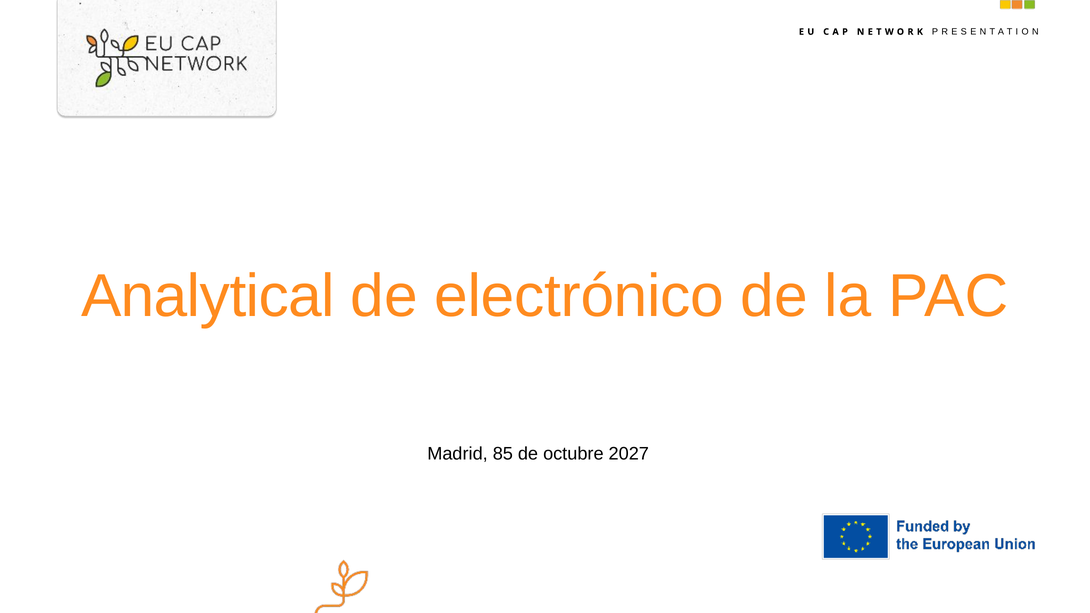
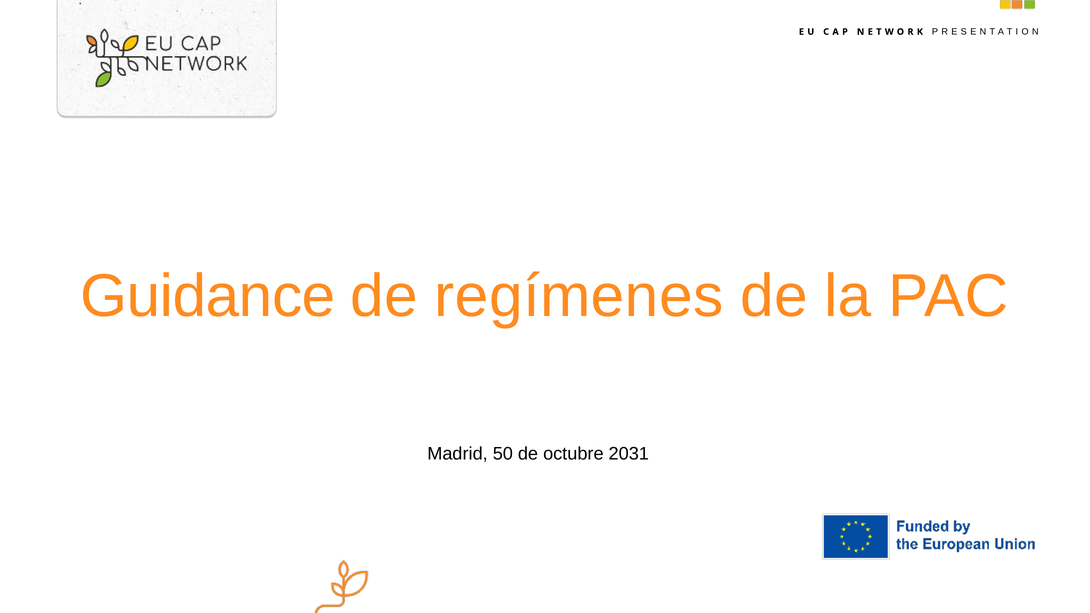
Analytical: Analytical -> Guidance
electrónico: electrónico -> regímenes
85: 85 -> 50
2027: 2027 -> 2031
